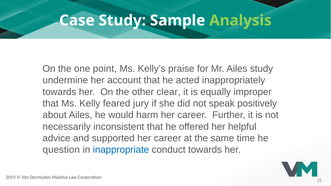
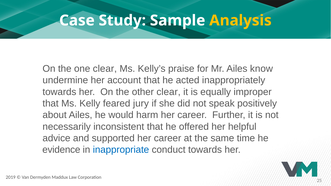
Analysis colour: light green -> yellow
one point: point -> clear
Ailes study: study -> know
question: question -> evidence
